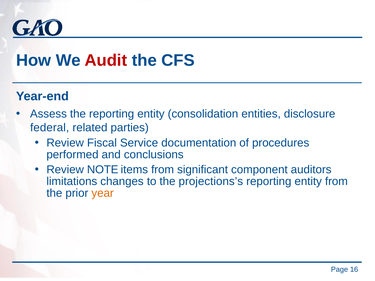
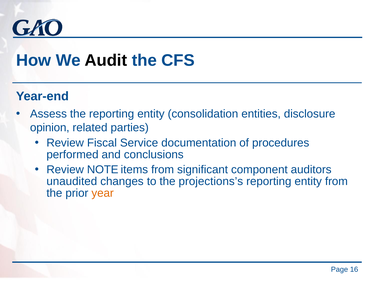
Audit colour: red -> black
federal: federal -> opinion
limitations: limitations -> unaudited
